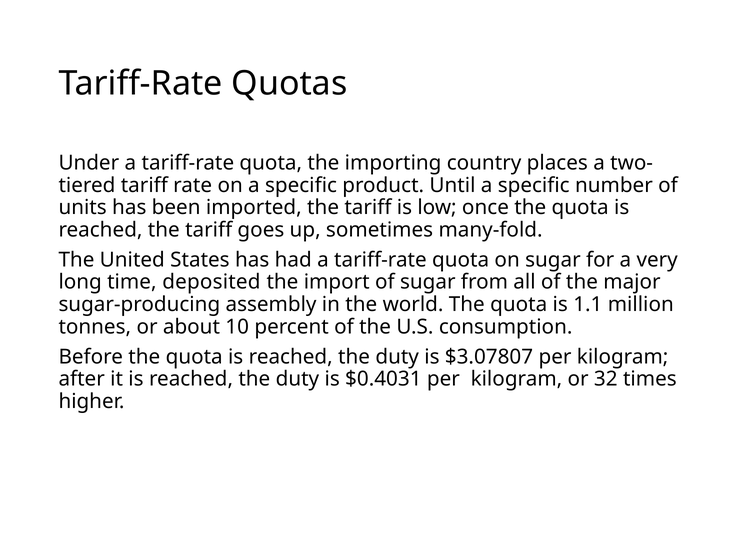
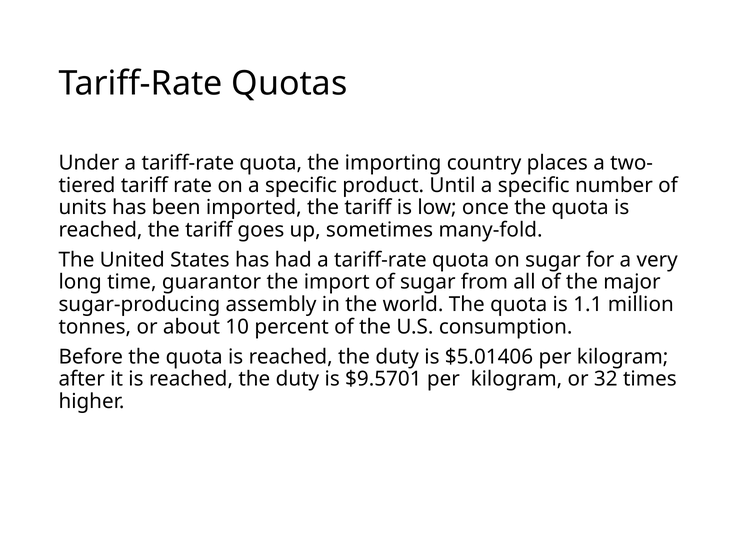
deposited: deposited -> guarantor
$3.07807: $3.07807 -> $5.01406
$0.4031: $0.4031 -> $9.5701
